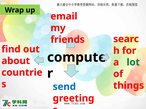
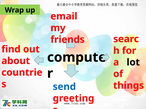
lot colour: green -> black
